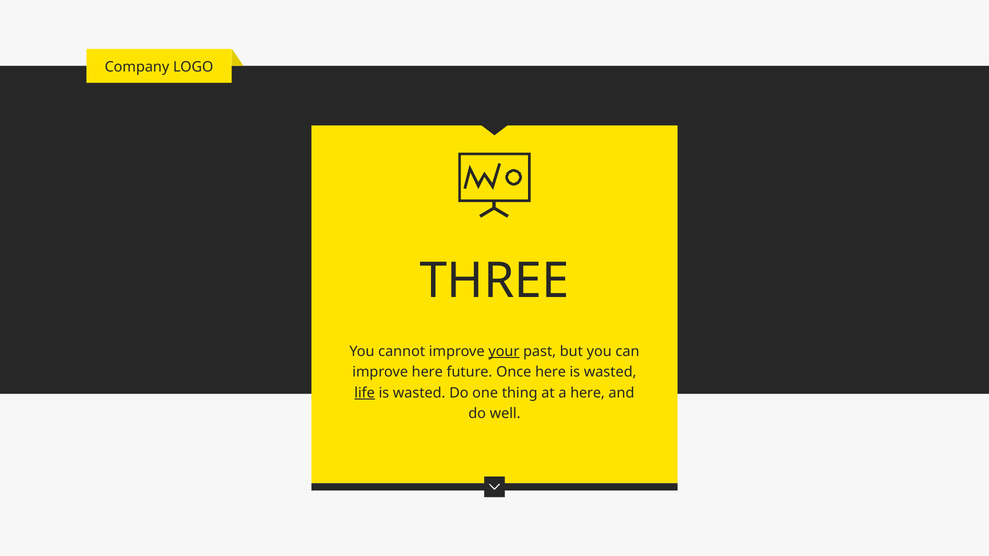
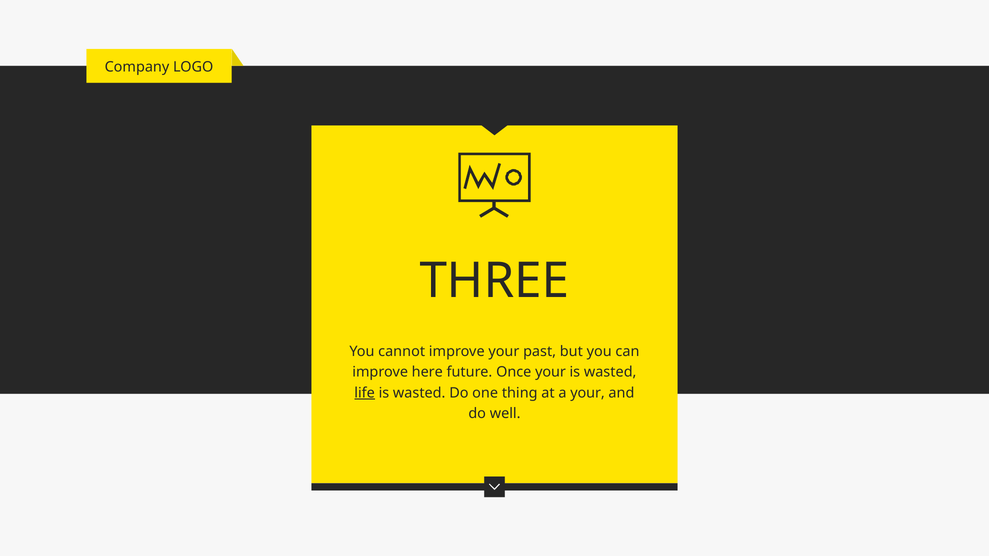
your at (504, 352) underline: present -> none
Once here: here -> your
a here: here -> your
